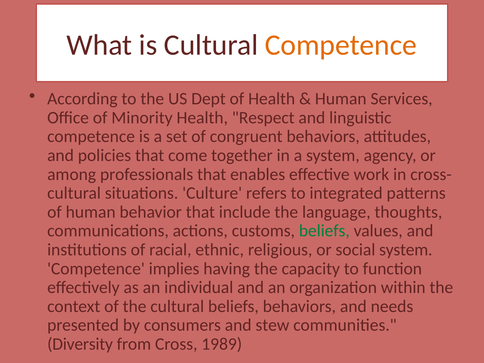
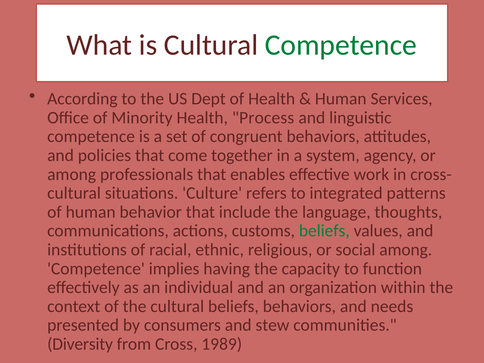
Competence at (341, 45) colour: orange -> green
Respect: Respect -> Process
social system: system -> among
